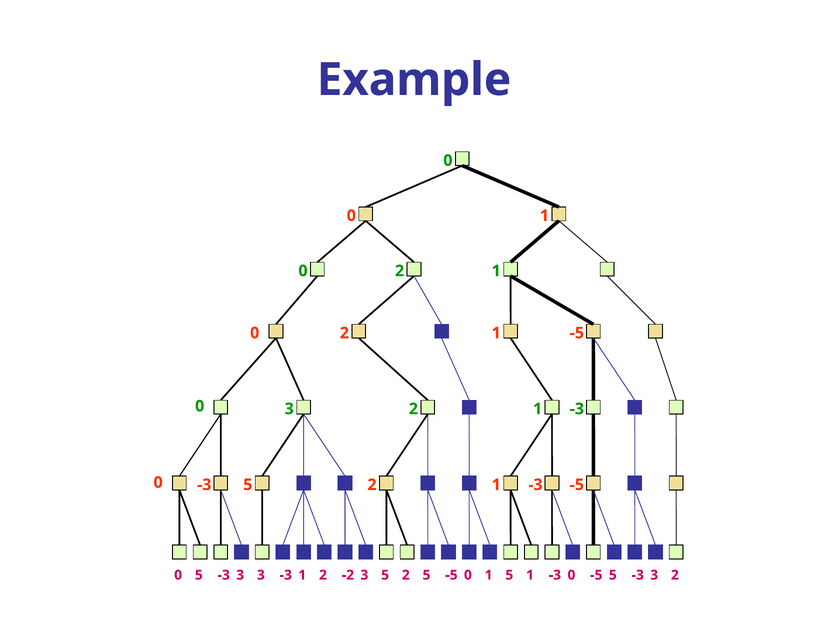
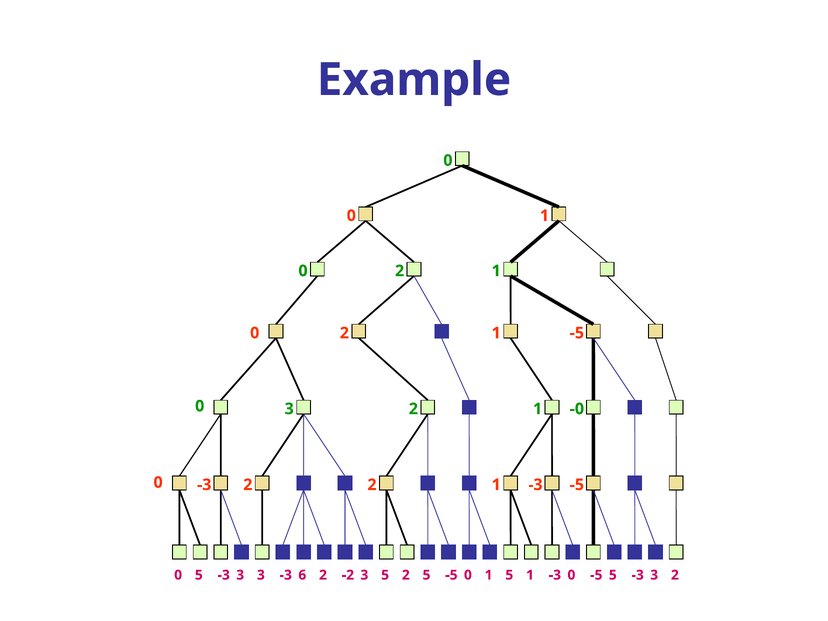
-3 at (577, 409): -3 -> -0
0 -3 5: 5 -> 2
1 at (302, 575): 1 -> 6
